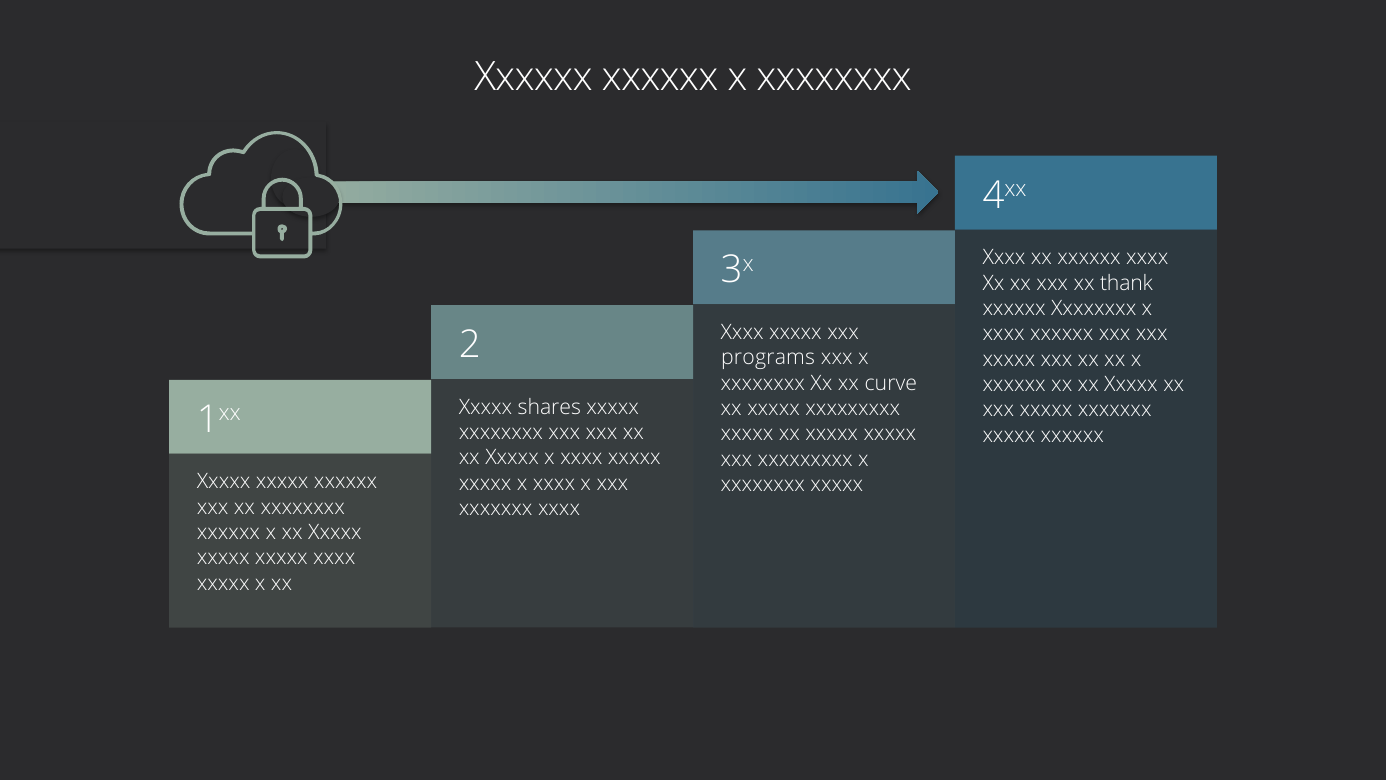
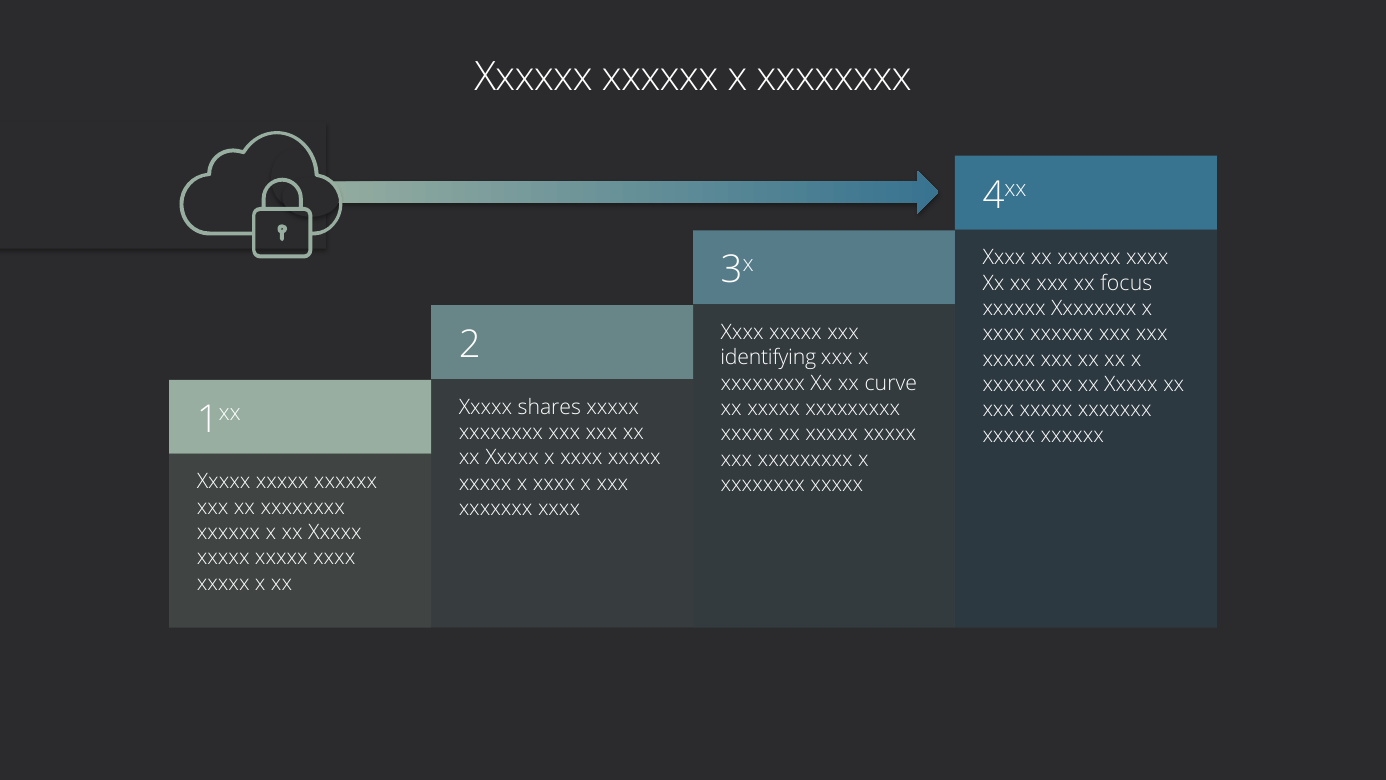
thank: thank -> focus
programs: programs -> identifying
